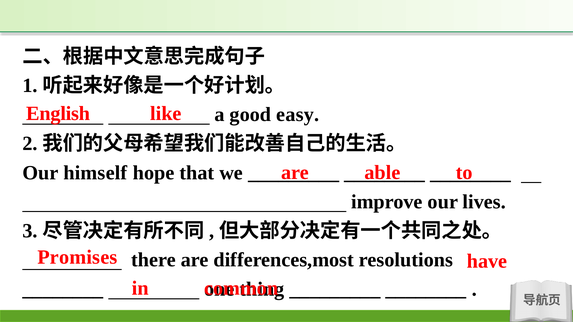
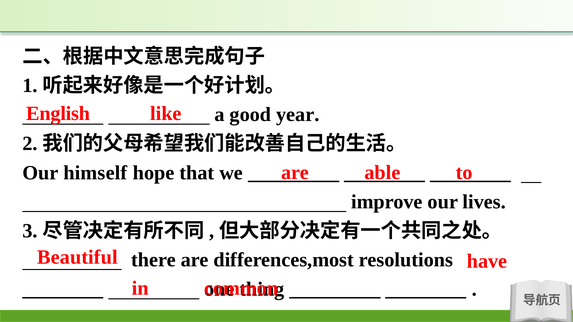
easy: easy -> year
Promises: Promises -> Beautiful
